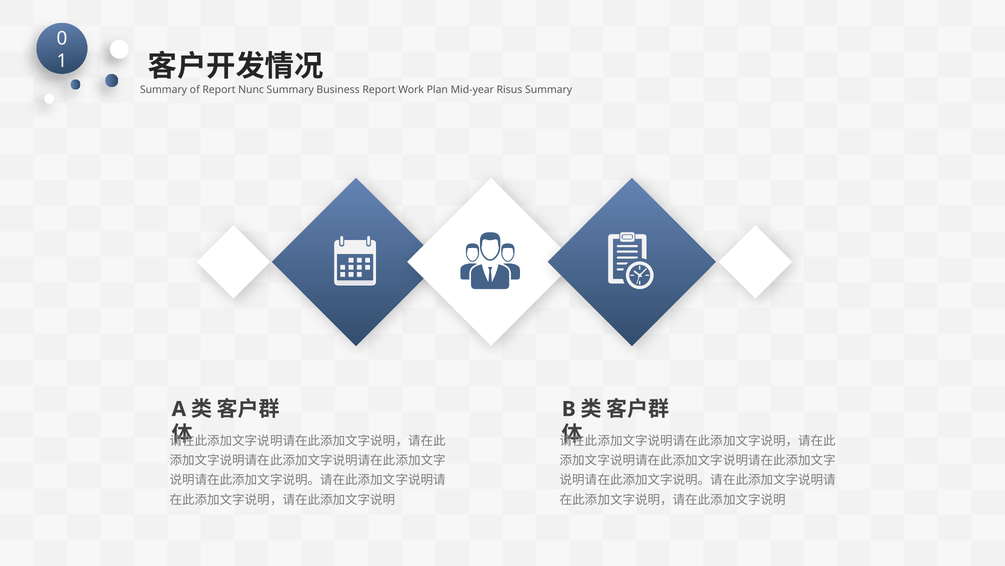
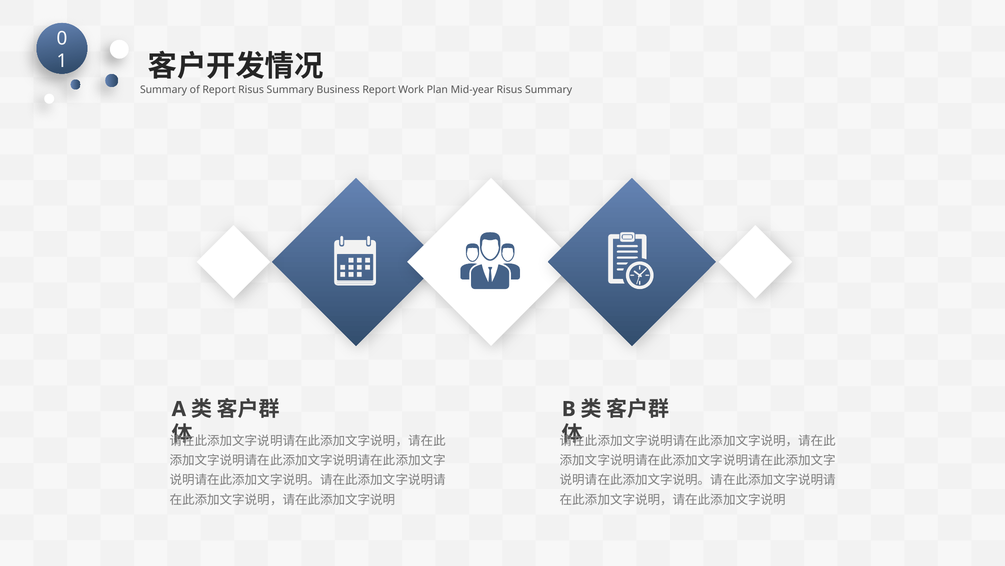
Report Nunc: Nunc -> Risus
